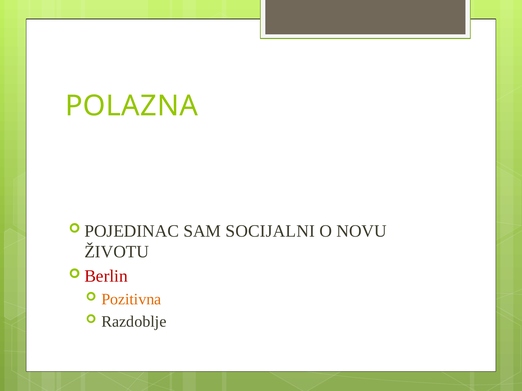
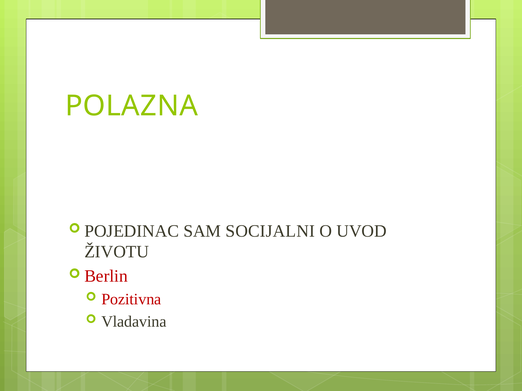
NOVU: NOVU -> UVOD
Pozitivna colour: orange -> red
Razdoblje: Razdoblje -> Vladavina
